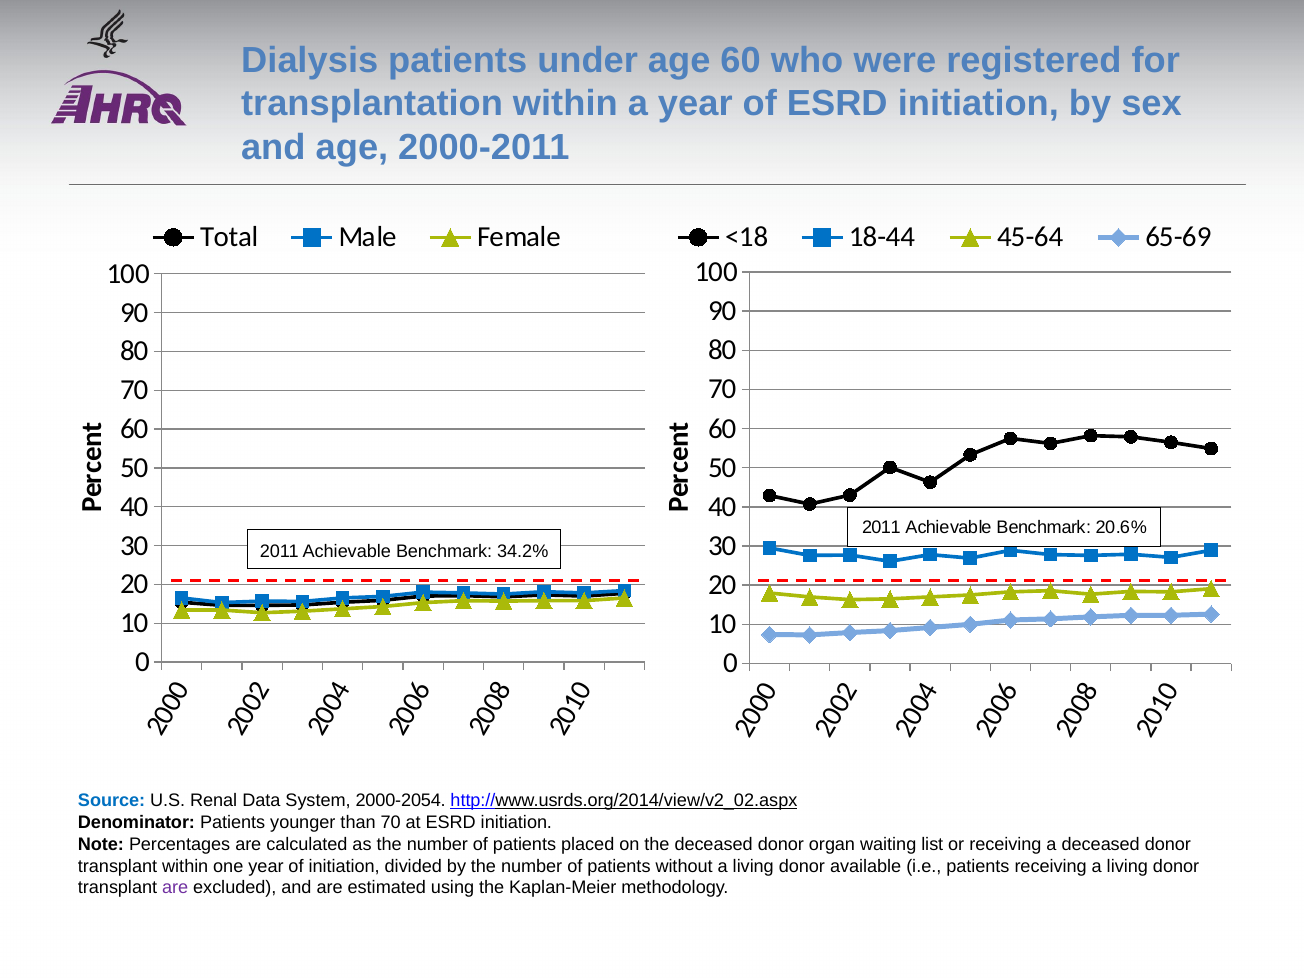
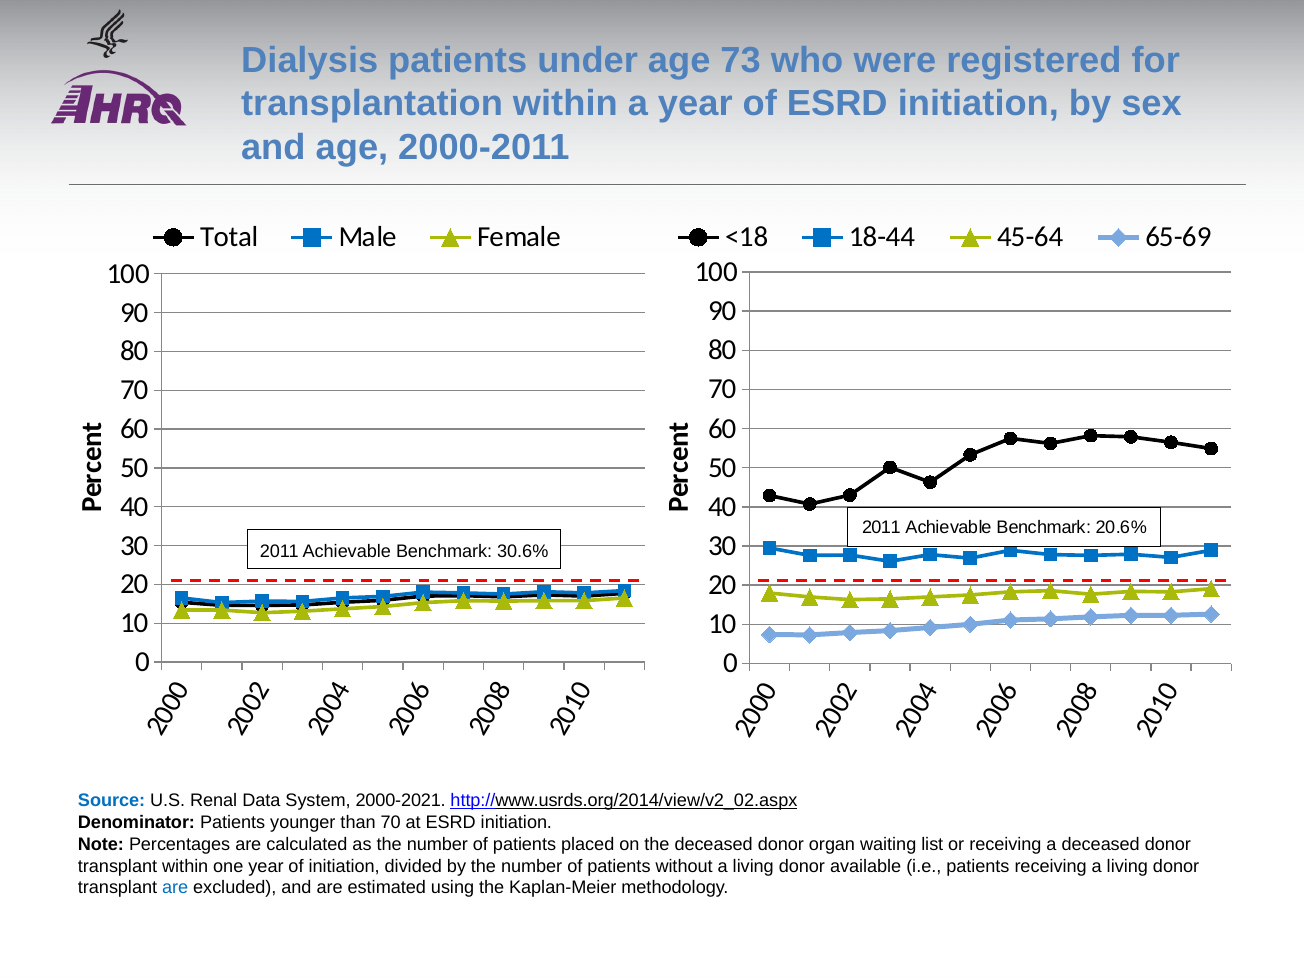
age 60: 60 -> 73
34.2%: 34.2% -> 30.6%
2000-2054: 2000-2054 -> 2000-2021
are at (175, 888) colour: purple -> blue
